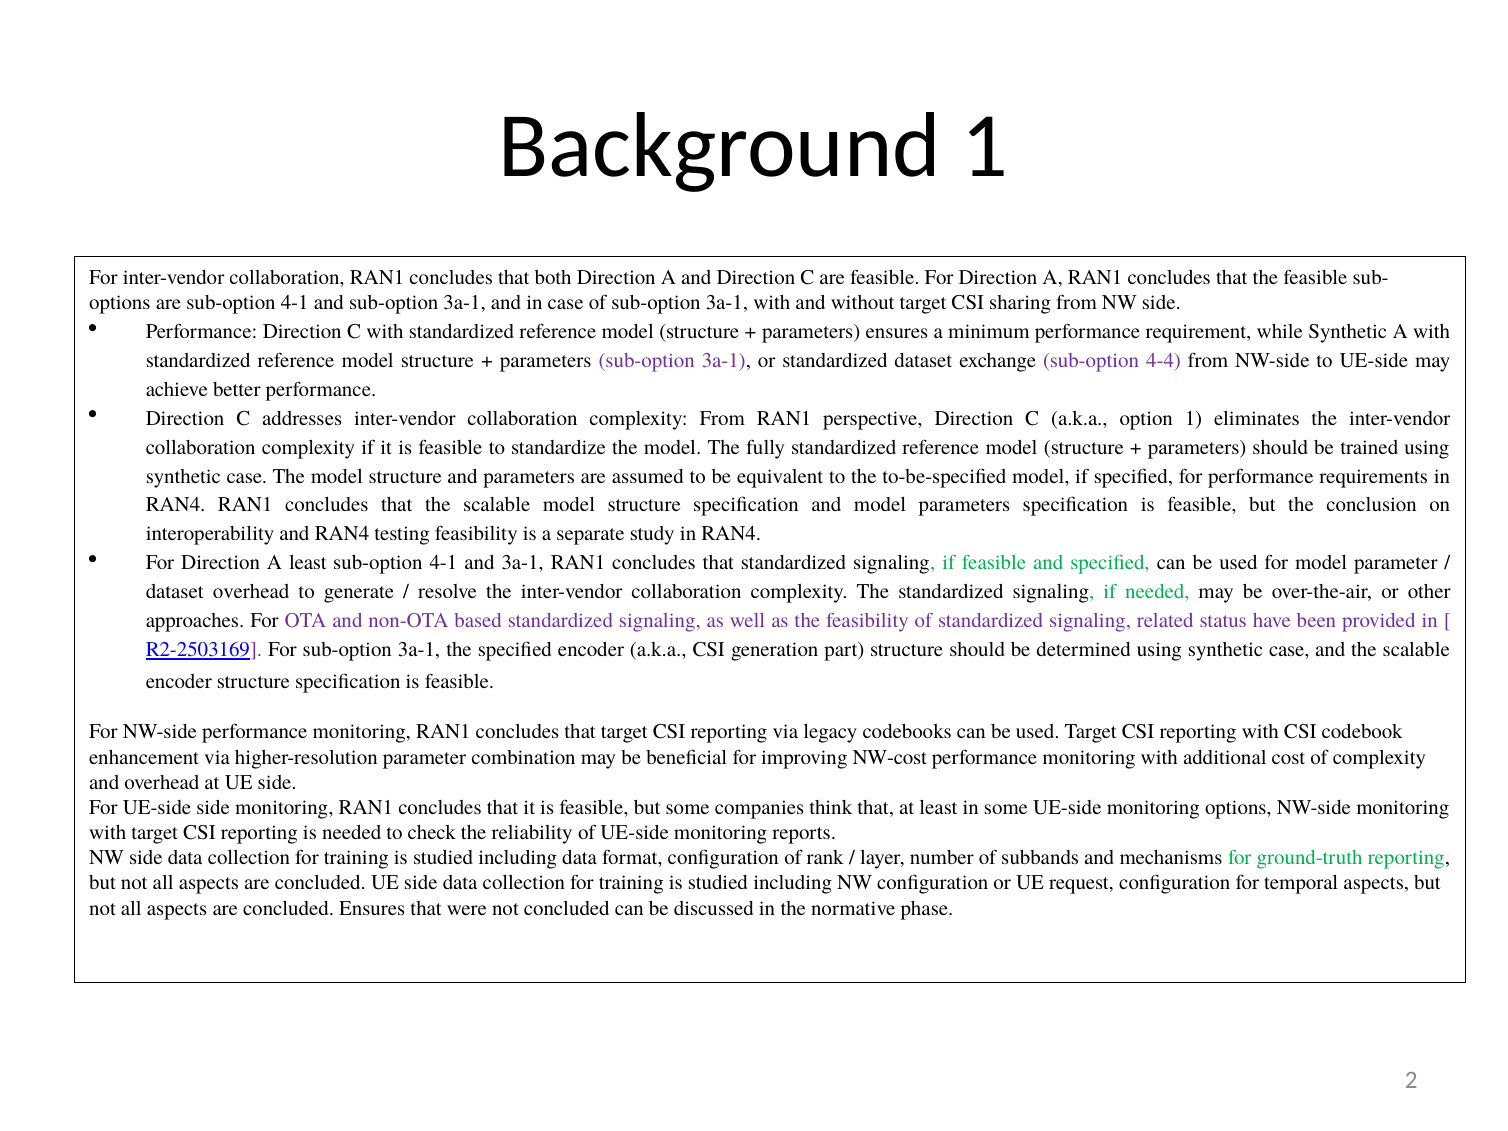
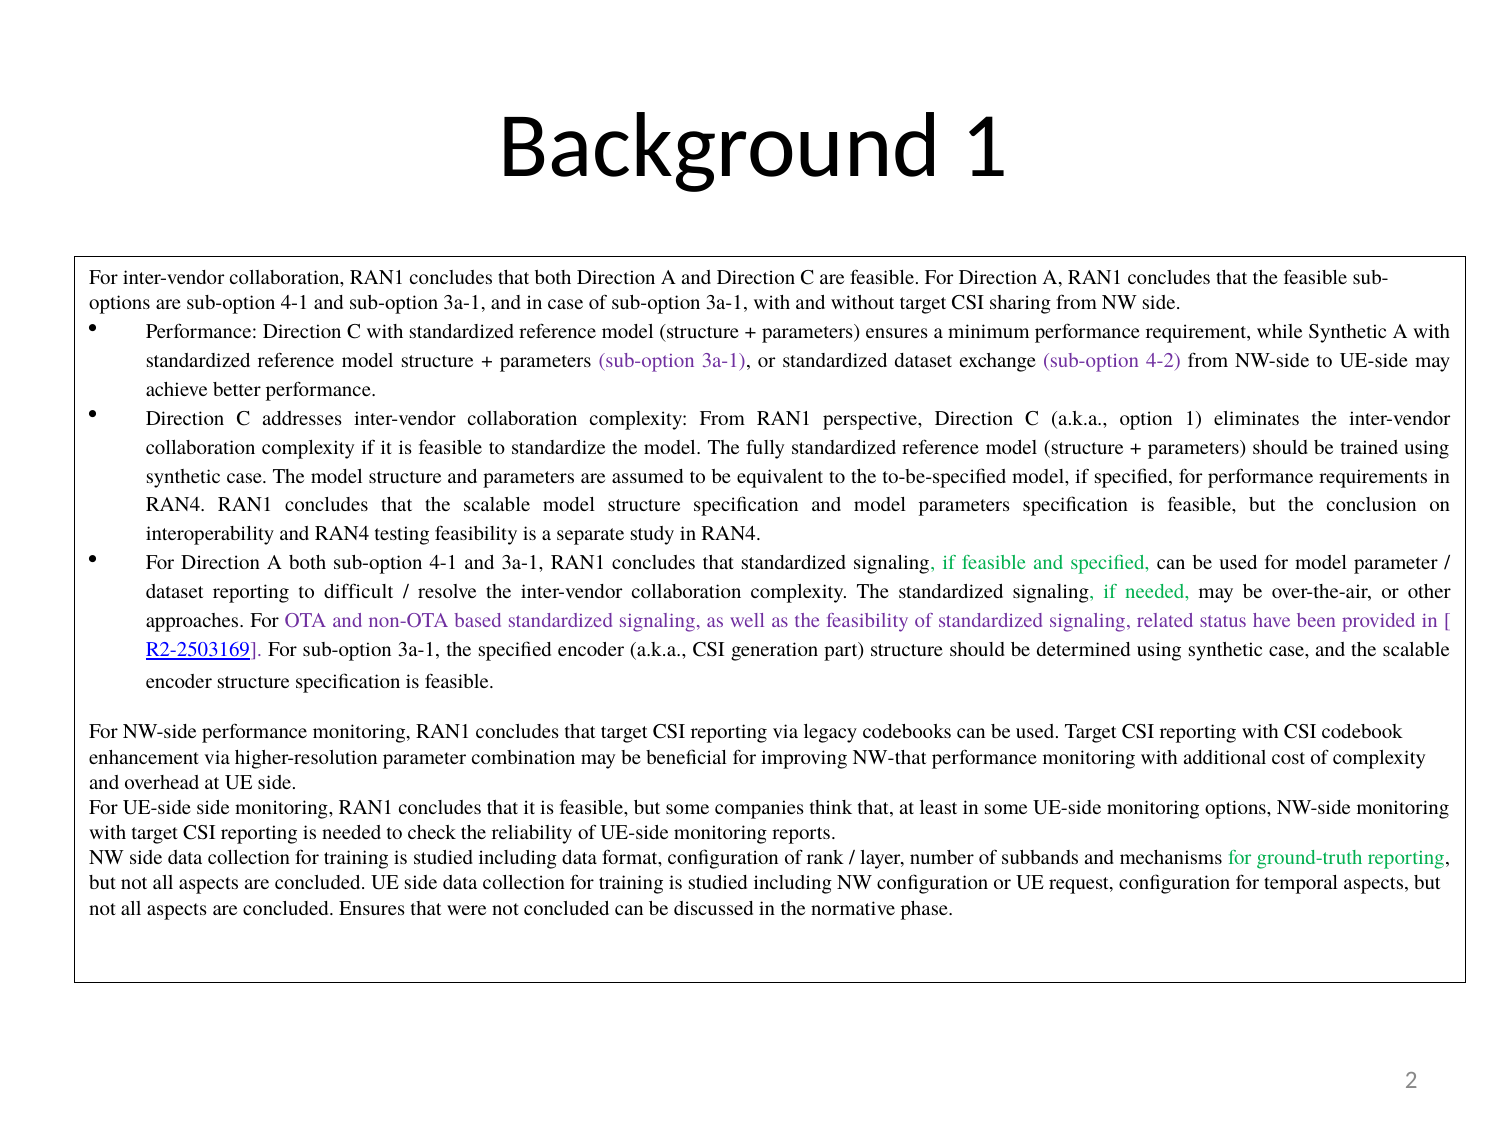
4-4: 4-4 -> 4-2
A least: least -> both
dataset overhead: overhead -> reporting
generate: generate -> difficult
NW-cost: NW-cost -> NW-that
